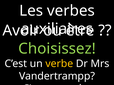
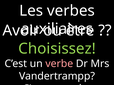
verbe at (59, 64) colour: yellow -> pink
